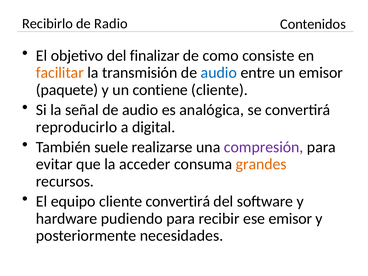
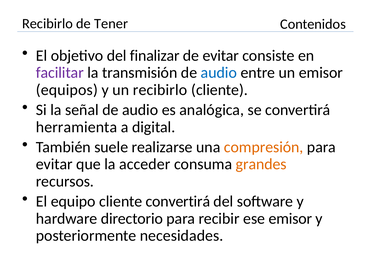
Radio: Radio -> Tener
de como: como -> evitar
facilitar colour: orange -> purple
paquete: paquete -> equipos
un contiene: contiene -> recibirlo
reproducirlo: reproducirlo -> herramienta
compresión colour: purple -> orange
pudiendo: pudiendo -> directorio
